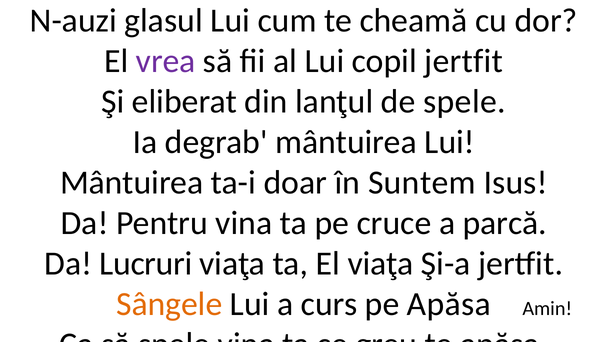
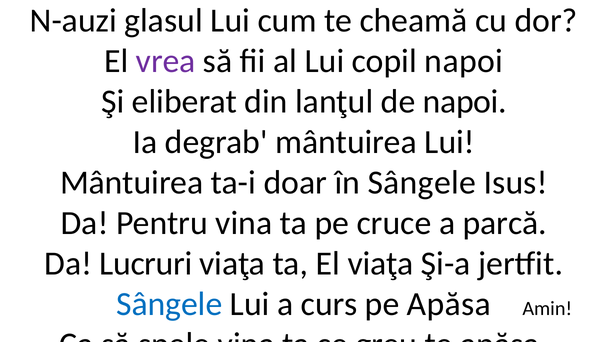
copil jertfit: jertfit -> napoi
de spele: spele -> napoi
în Suntem: Suntem -> Sângele
Sângele at (169, 304) colour: orange -> blue
